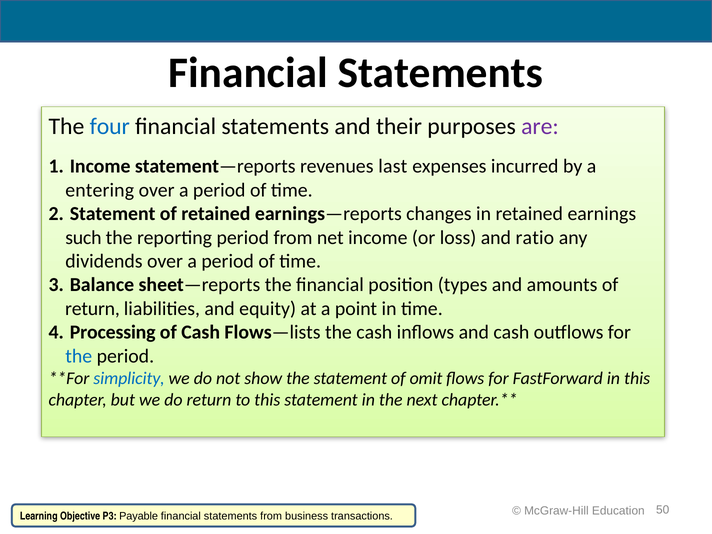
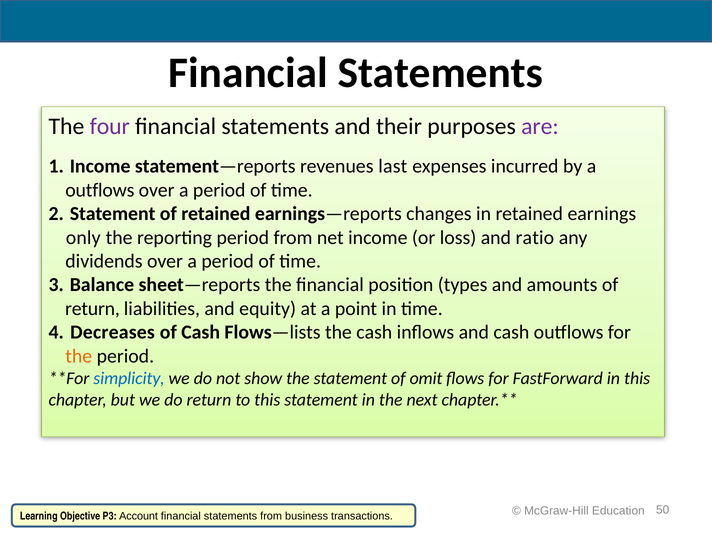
four colour: blue -> purple
entering at (100, 190): entering -> outflows
such: such -> only
Processing: Processing -> Decreases
the at (79, 356) colour: blue -> orange
Payable: Payable -> Account
